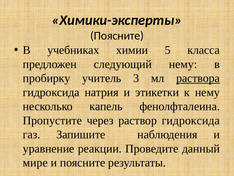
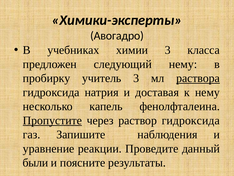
Поясните at (117, 36): Поясните -> Авогадро
химии 5: 5 -> 3
этикетки: этикетки -> доставая
Пропустите underline: none -> present
мире: мире -> были
